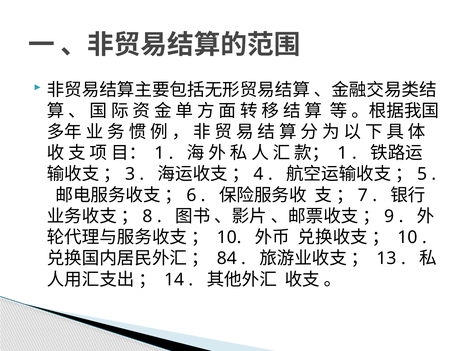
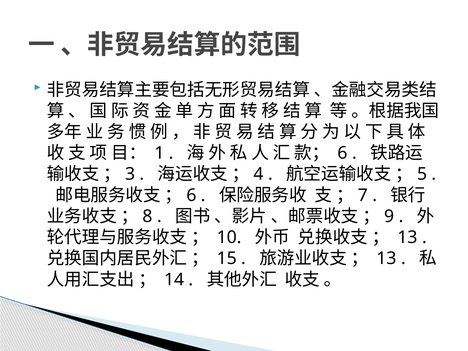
1 at (343, 153): 1 -> 6
10 at (407, 237): 10 -> 13
84: 84 -> 15
